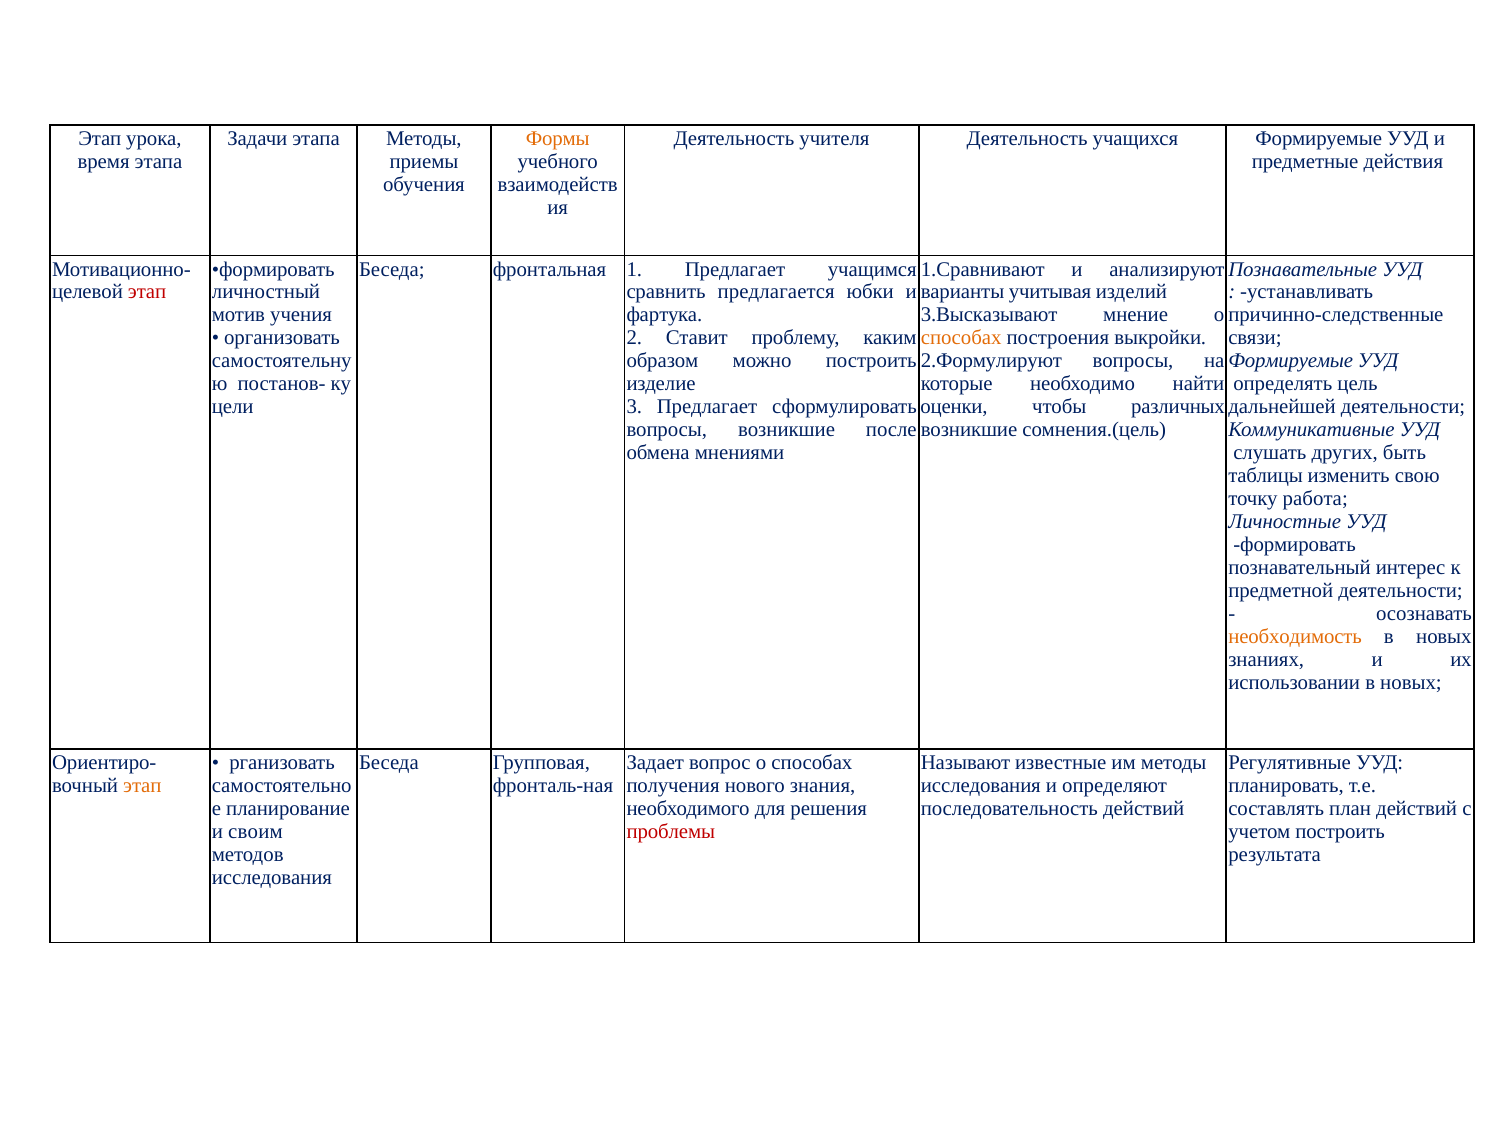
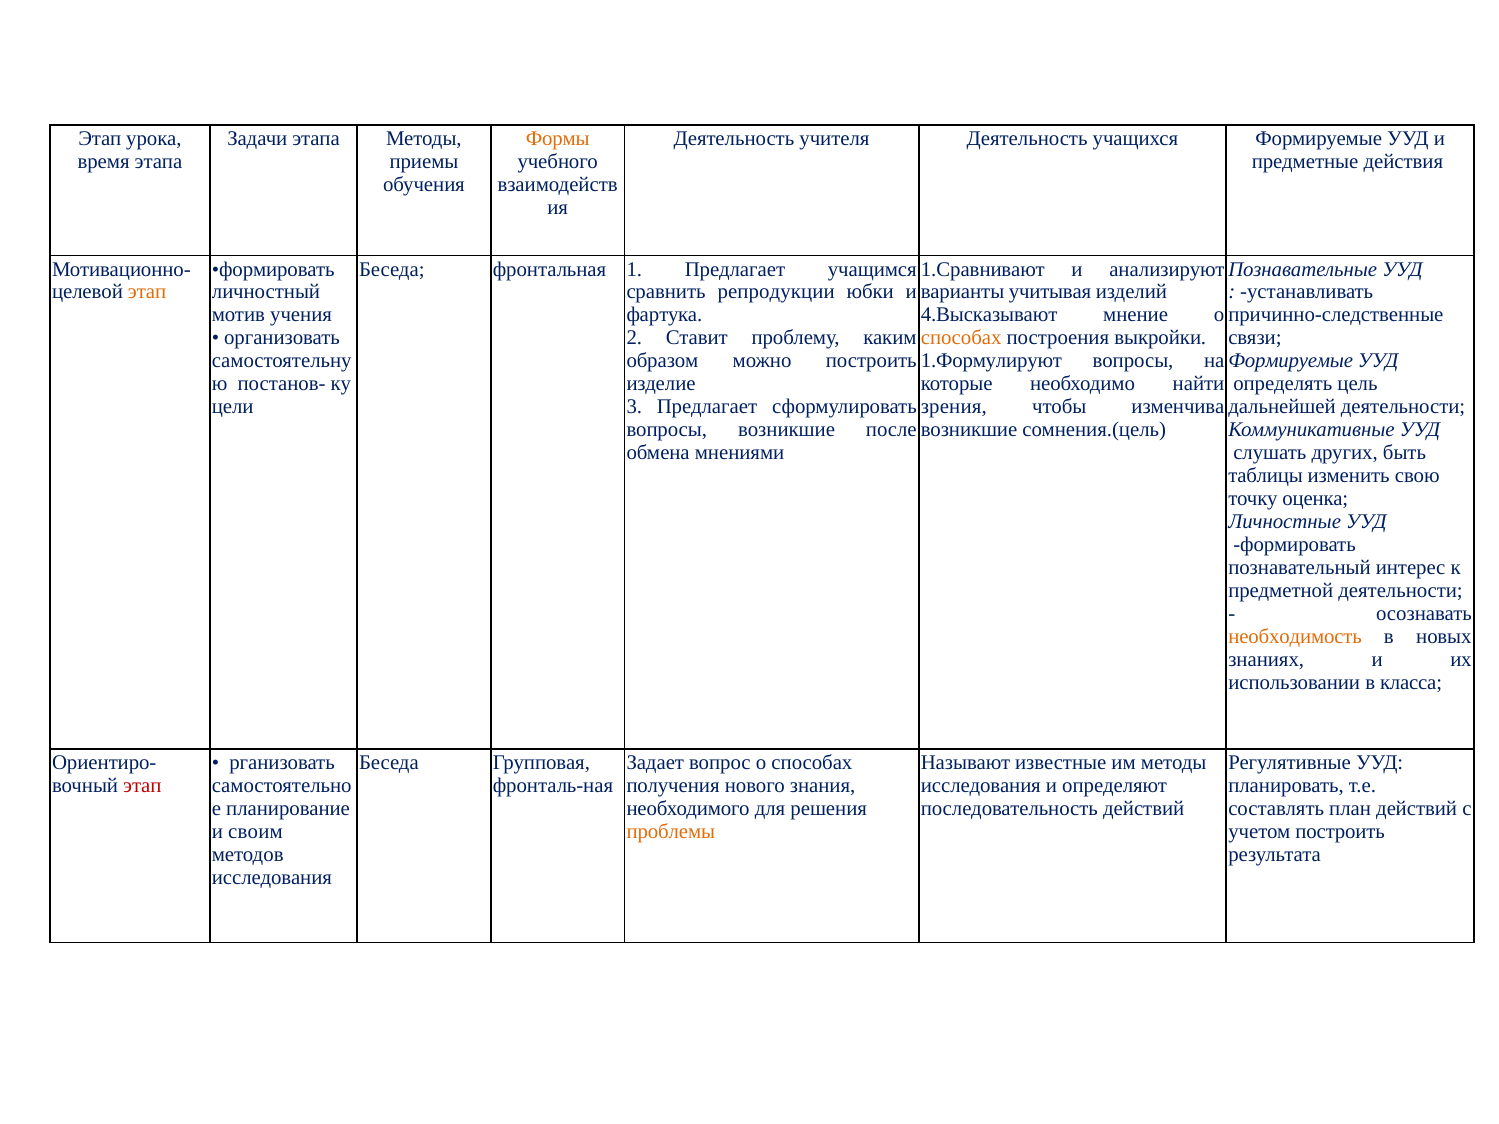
этап at (147, 292) colour: red -> orange
предлагается: предлагается -> репродукции
3.Высказывают: 3.Высказывают -> 4.Высказывают
2.Формулируют: 2.Формулируют -> 1.Формулируют
оценки: оценки -> зрения
различных: различных -> изменчива
работа: работа -> оценка
использовании в новых: новых -> класса
этап at (142, 786) colour: orange -> red
проблемы colour: red -> orange
